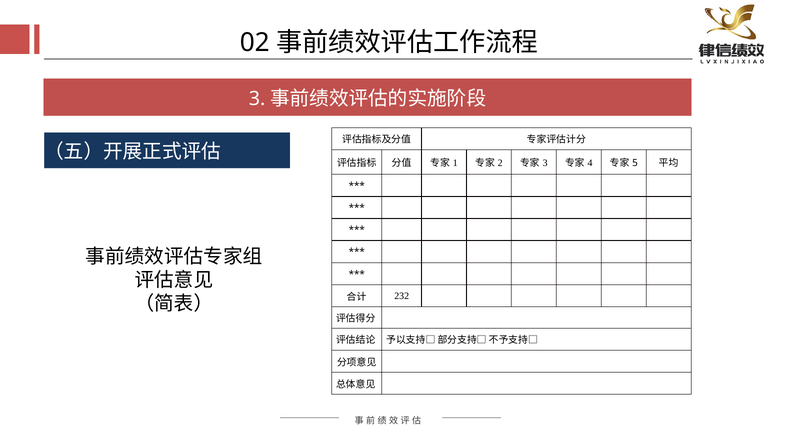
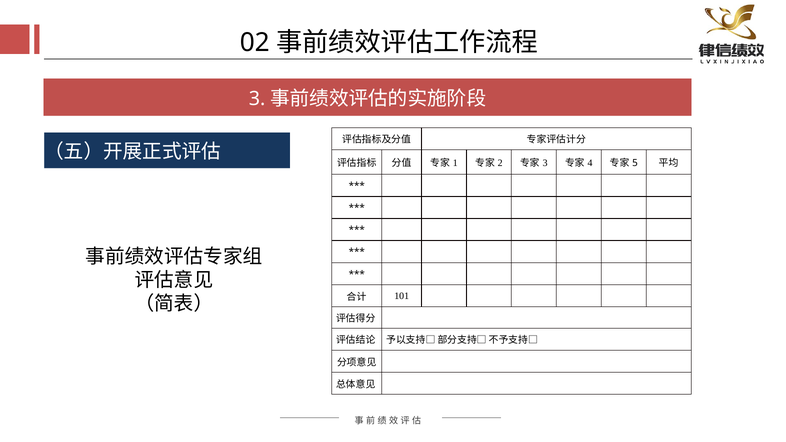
232: 232 -> 101
